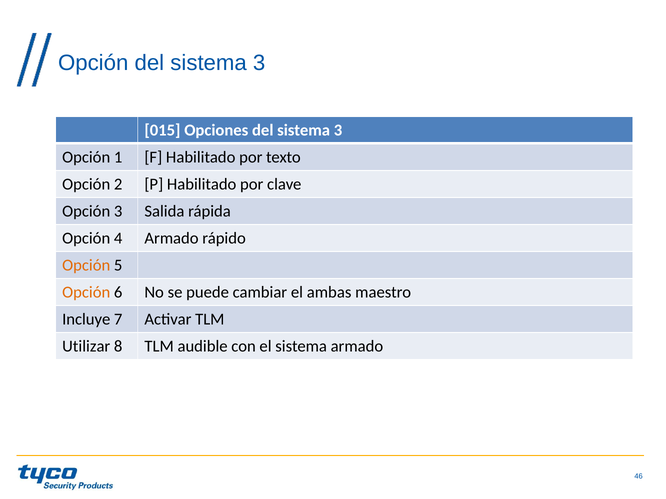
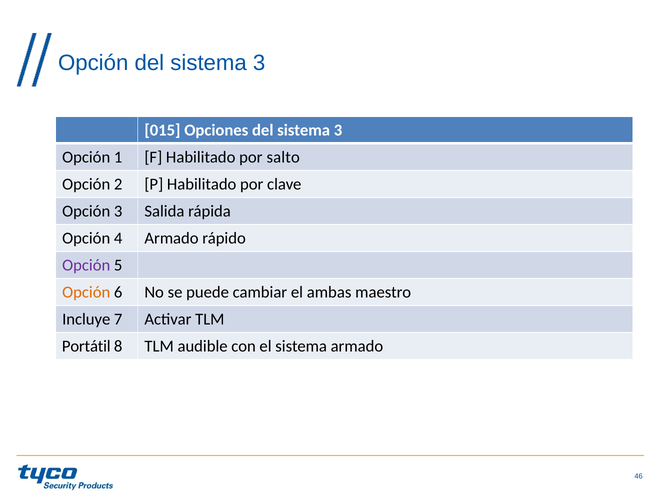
texto: texto -> salto
Opción at (86, 265) colour: orange -> purple
Utilizar: Utilizar -> Portátil
